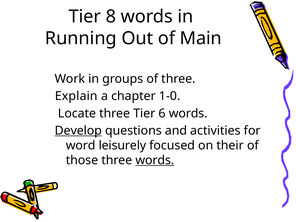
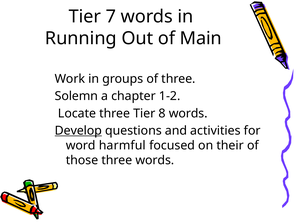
8: 8 -> 7
Explain: Explain -> Solemn
1-0: 1-0 -> 1-2
6: 6 -> 8
leisurely: leisurely -> harmful
words at (155, 160) underline: present -> none
